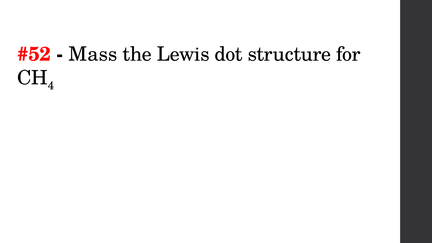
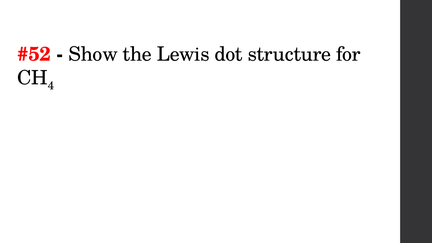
Mass: Mass -> Show
